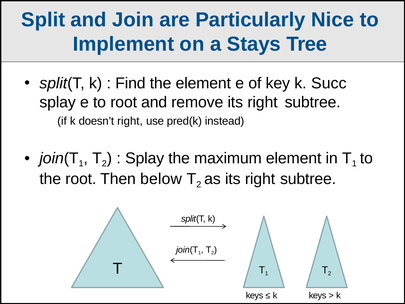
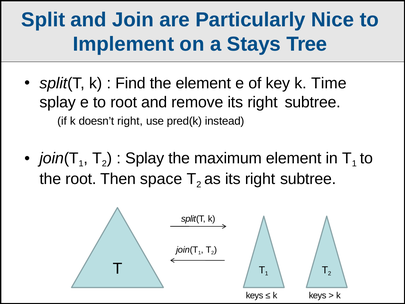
Succ: Succ -> Time
below: below -> space
